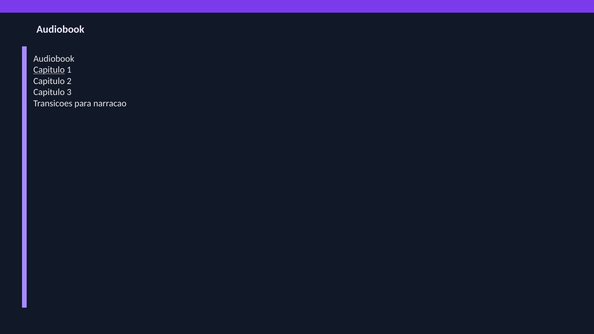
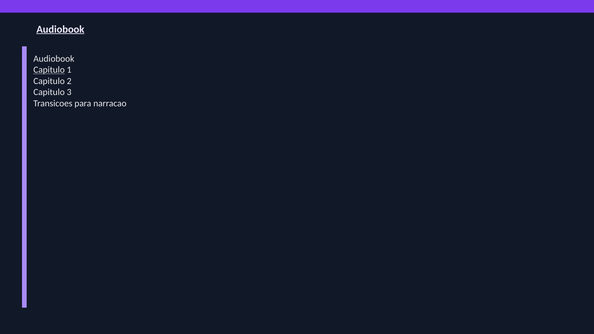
Audiobook at (60, 29) underline: none -> present
